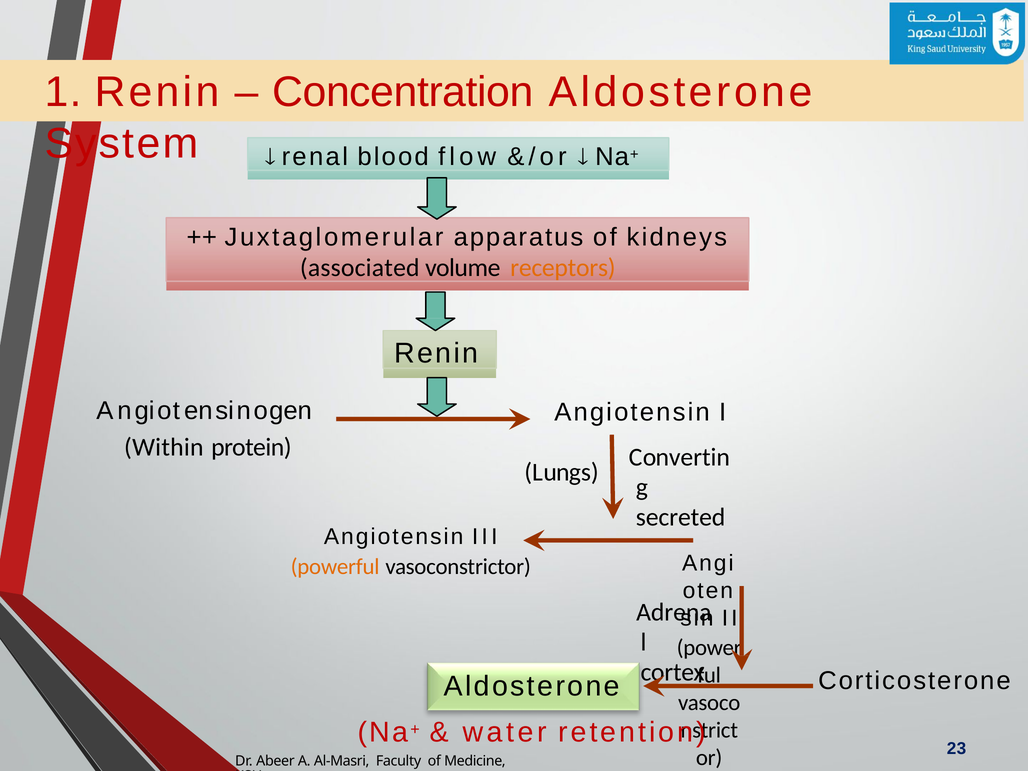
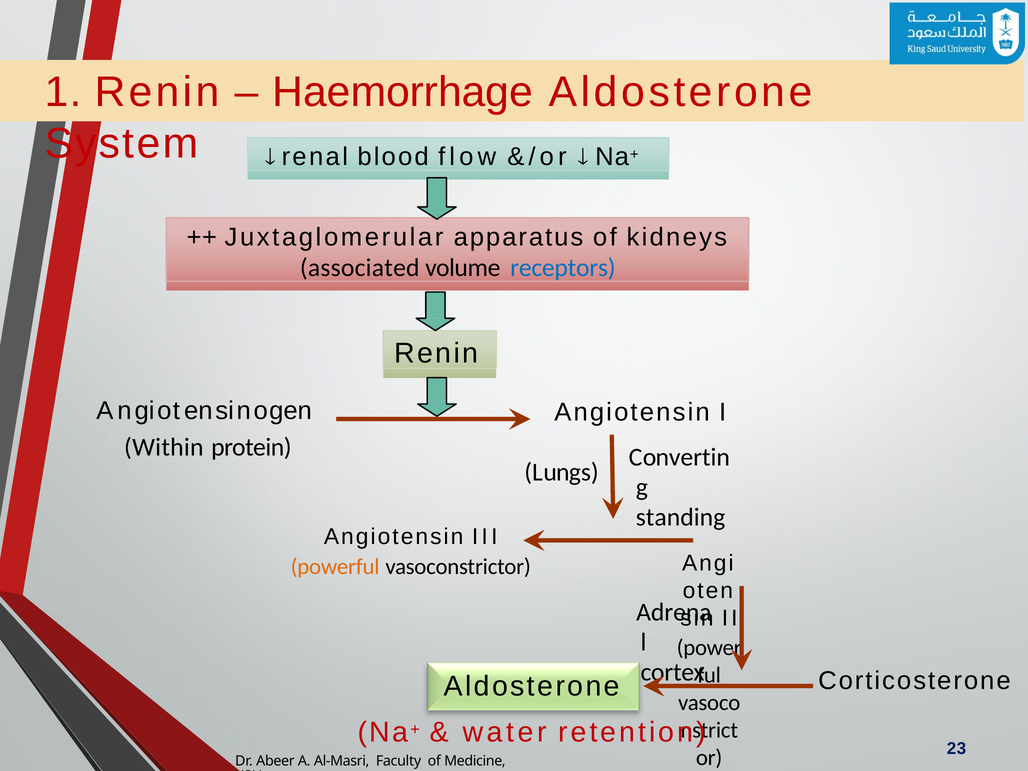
Concentration: Concentration -> Haemorrhage
receptors colour: orange -> blue
secreted: secreted -> standing
